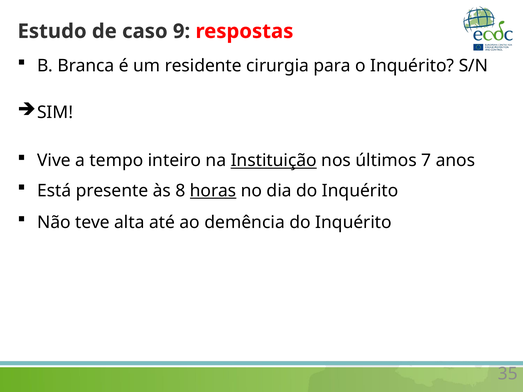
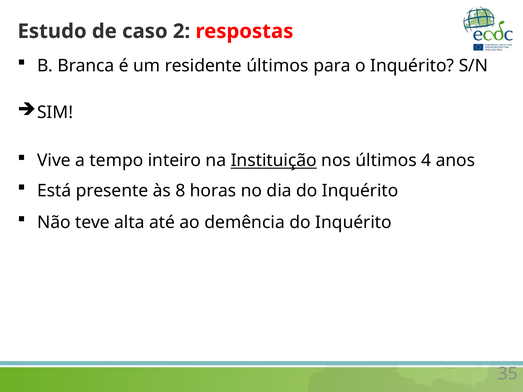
9: 9 -> 2
residente cirurgia: cirurgia -> últimos
7: 7 -> 4
horas underline: present -> none
